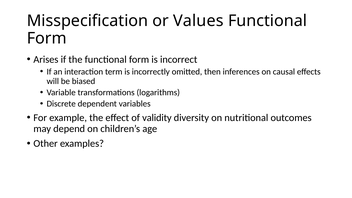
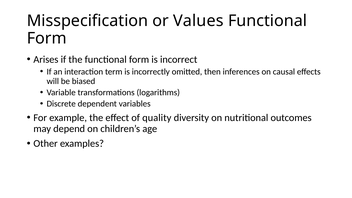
validity: validity -> quality
